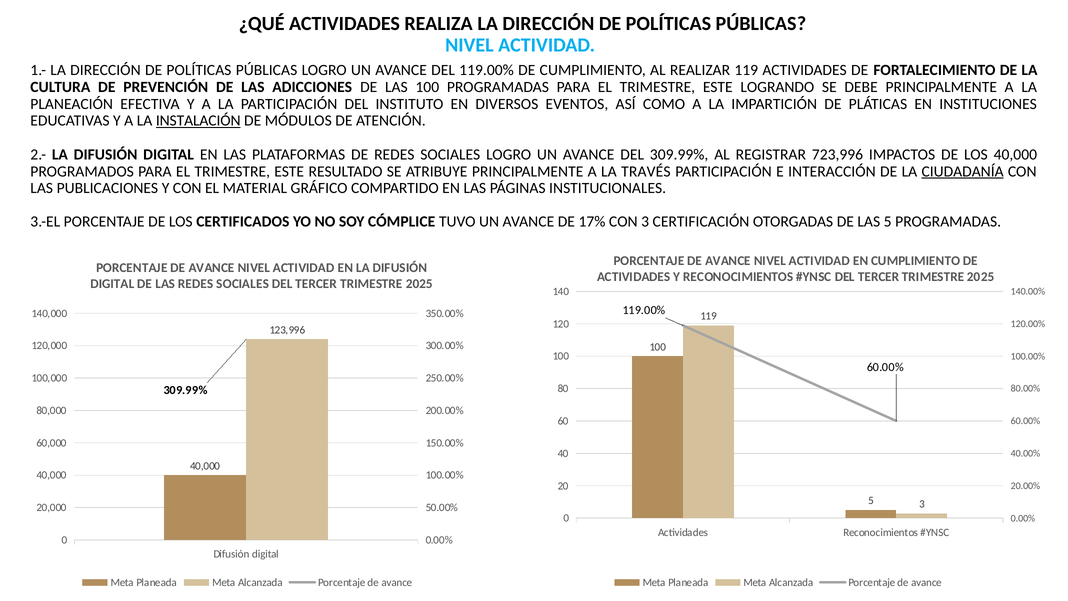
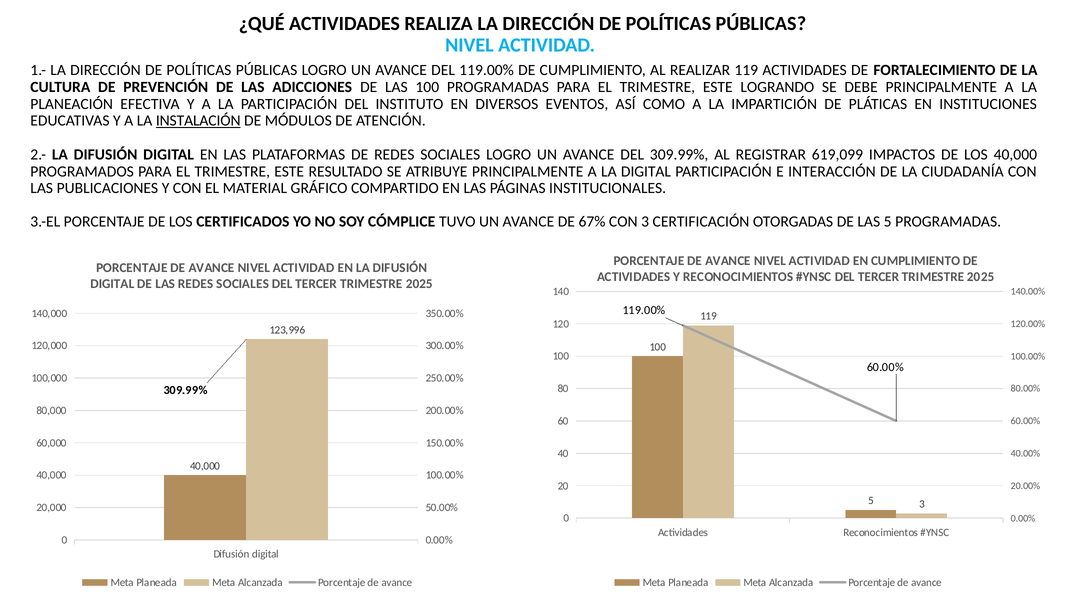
723,996: 723,996 -> 619,099
LA TRAVÉS: TRAVÉS -> DIGITAL
CIUDADANÍA underline: present -> none
17%: 17% -> 67%
